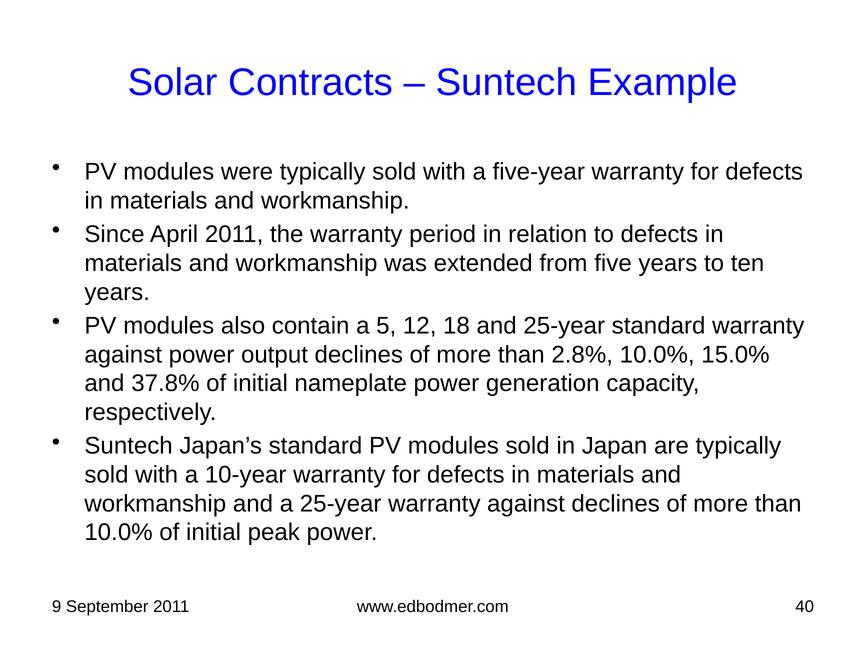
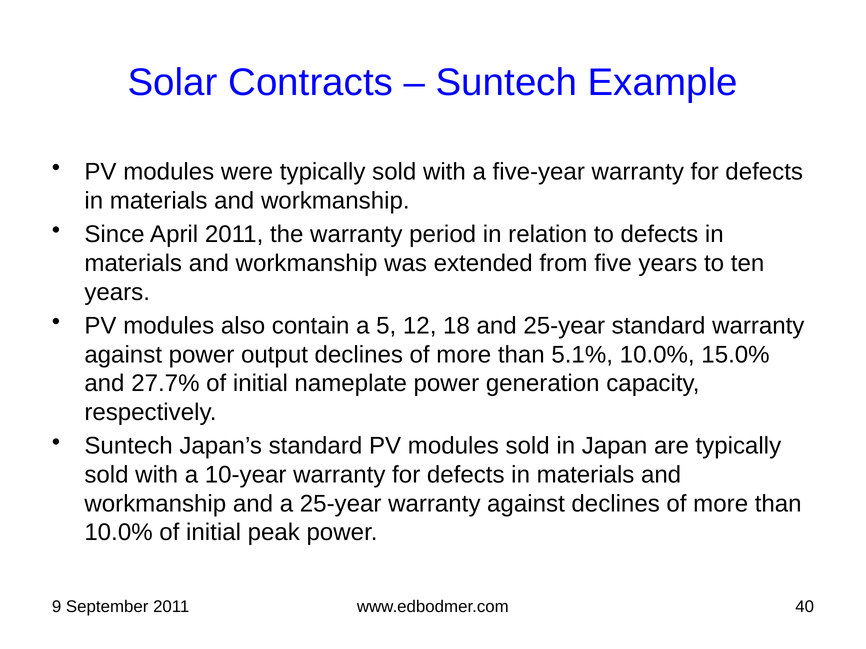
2.8%: 2.8% -> 5.1%
37.8%: 37.8% -> 27.7%
